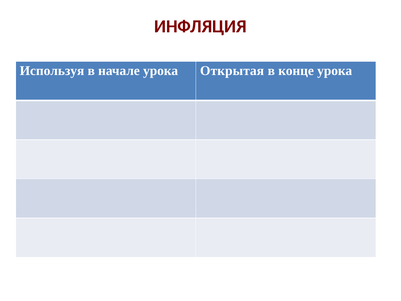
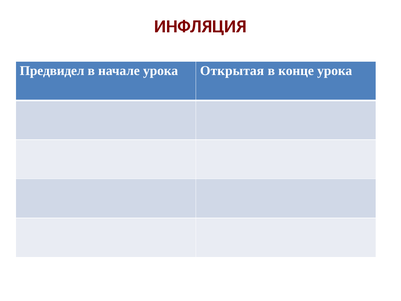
Используя: Используя -> Предвидел
